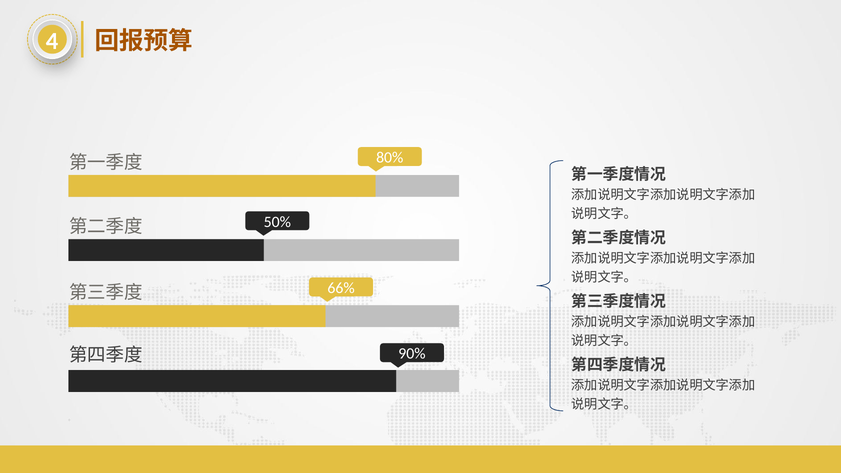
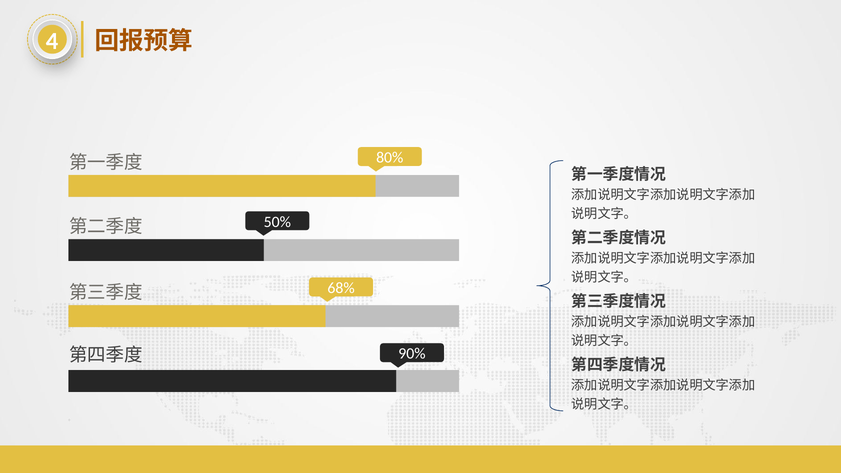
66%: 66% -> 68%
